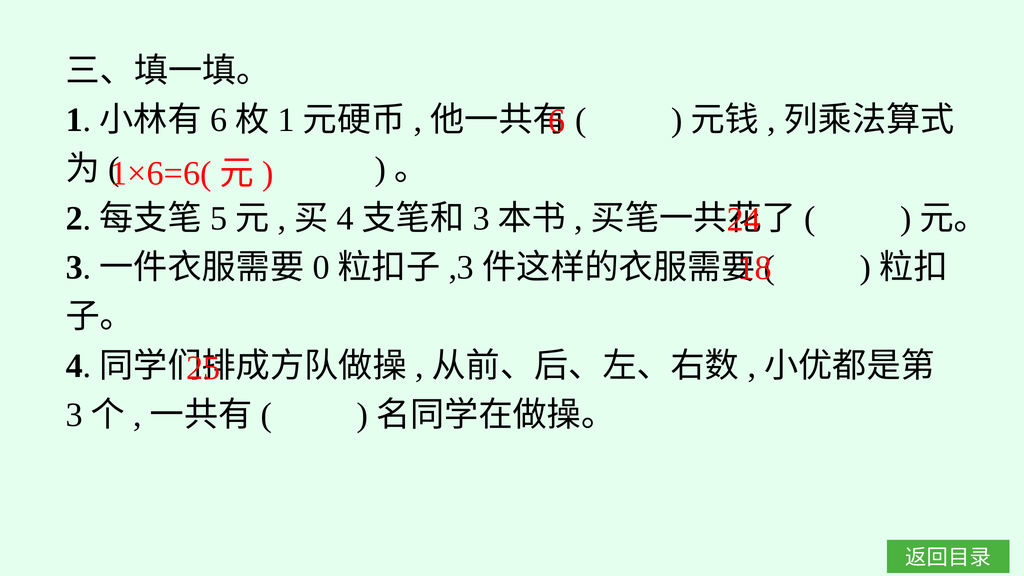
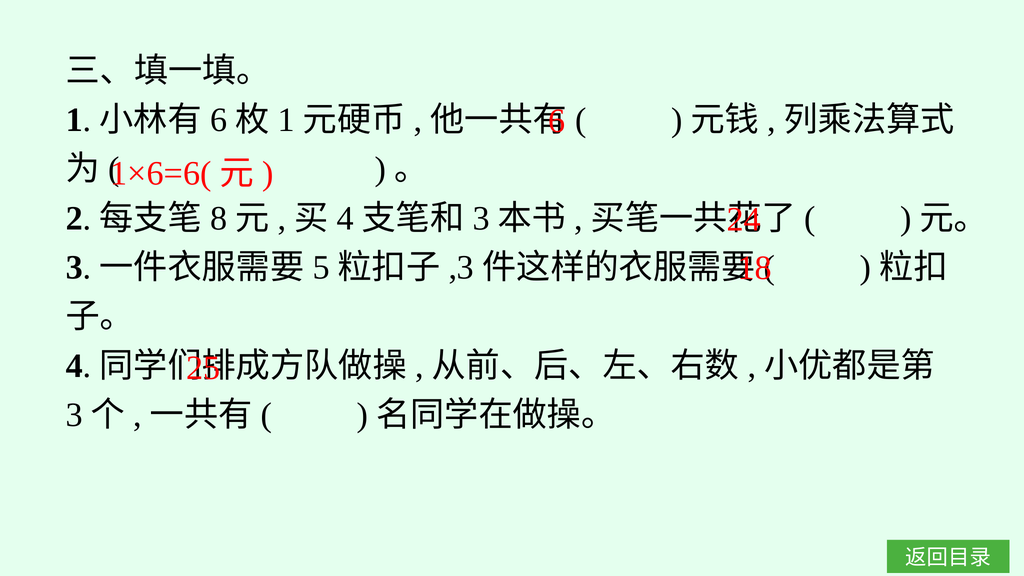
5: 5 -> 8
0: 0 -> 5
